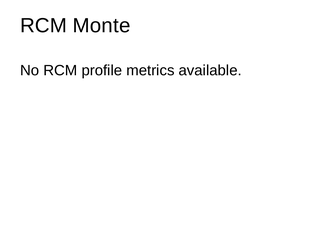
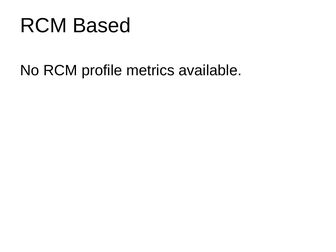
Monte: Monte -> Based
